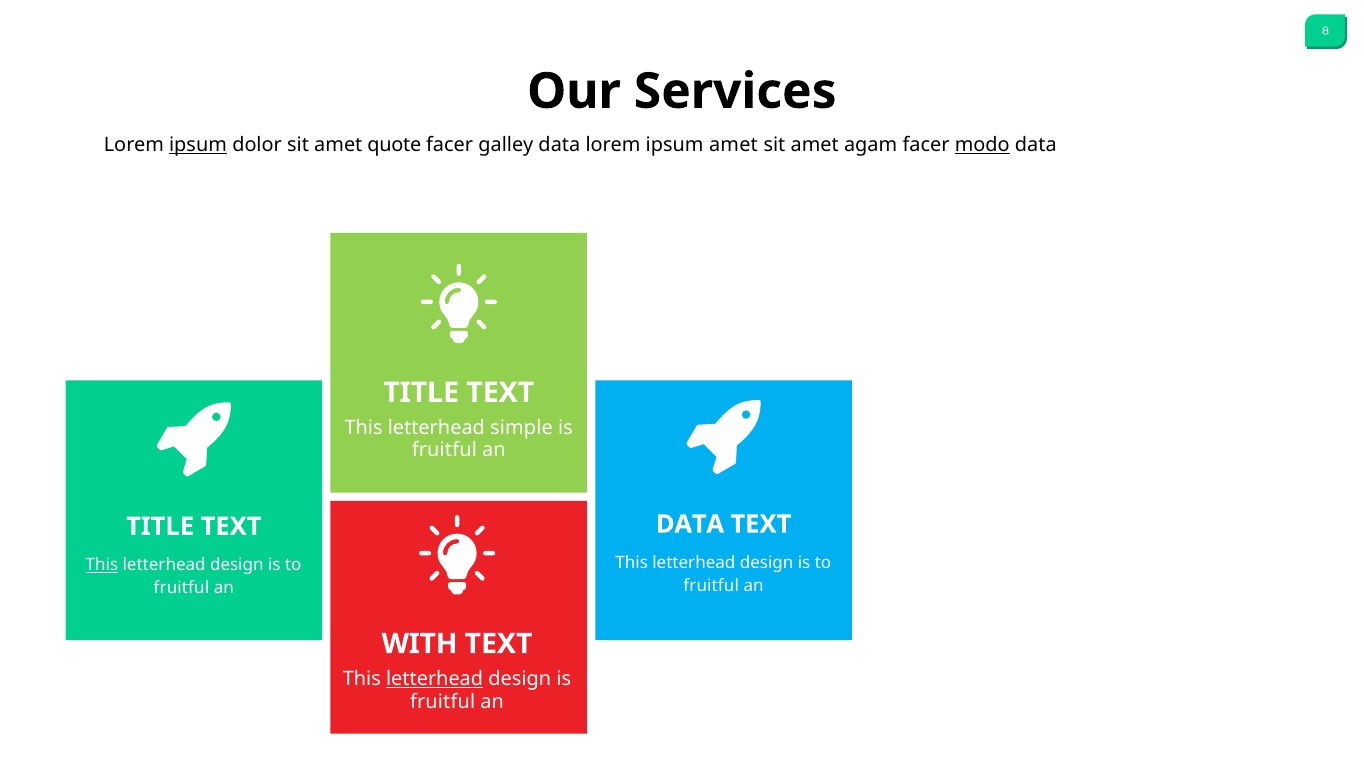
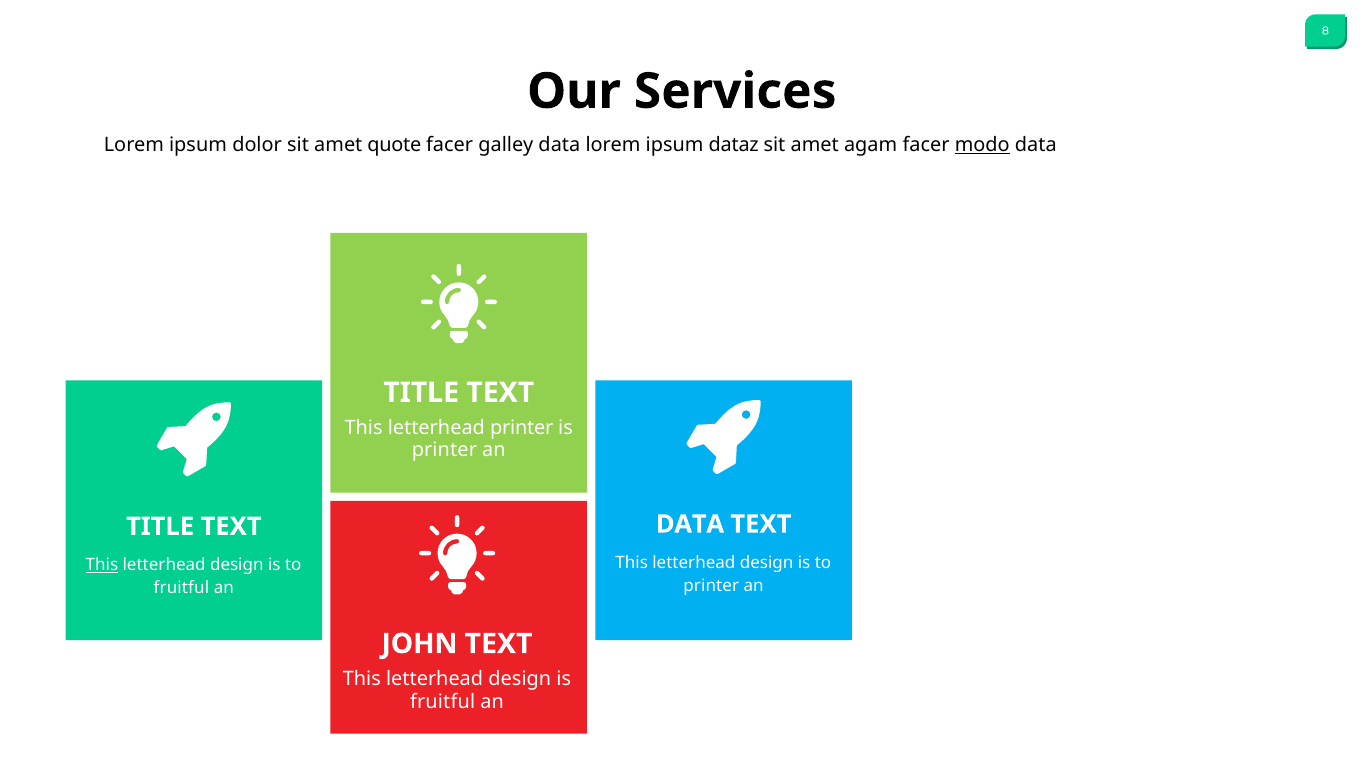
ipsum at (198, 145) underline: present -> none
ipsum amet: amet -> dataz
letterhead simple: simple -> printer
fruitful at (444, 450): fruitful -> printer
fruitful at (711, 586): fruitful -> printer
WITH: WITH -> JOHN
letterhead at (435, 679) underline: present -> none
